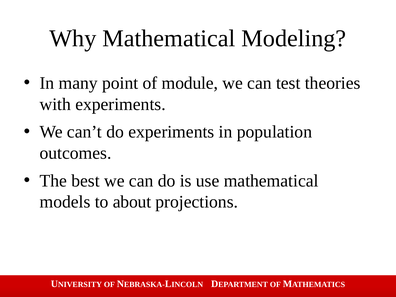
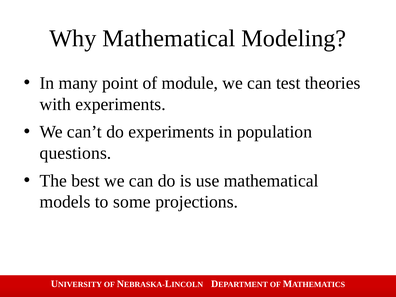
outcomes: outcomes -> questions
about: about -> some
